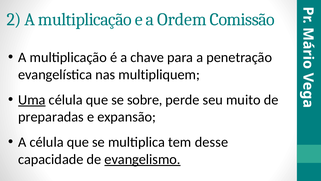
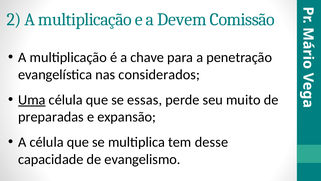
Ordem: Ordem -> Devem
multipliquem: multipliquem -> considerados
sobre: sobre -> essas
evangelismo underline: present -> none
